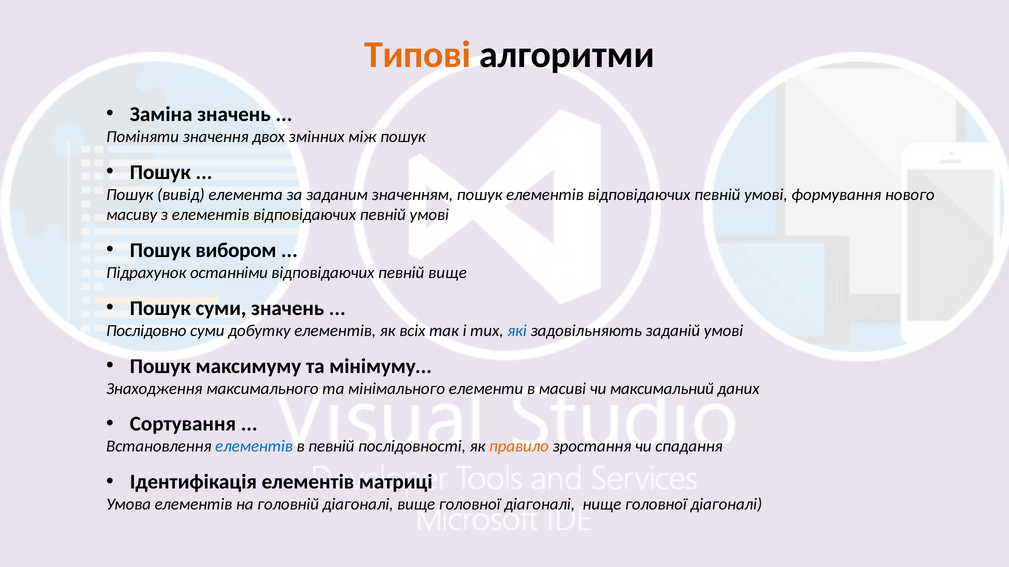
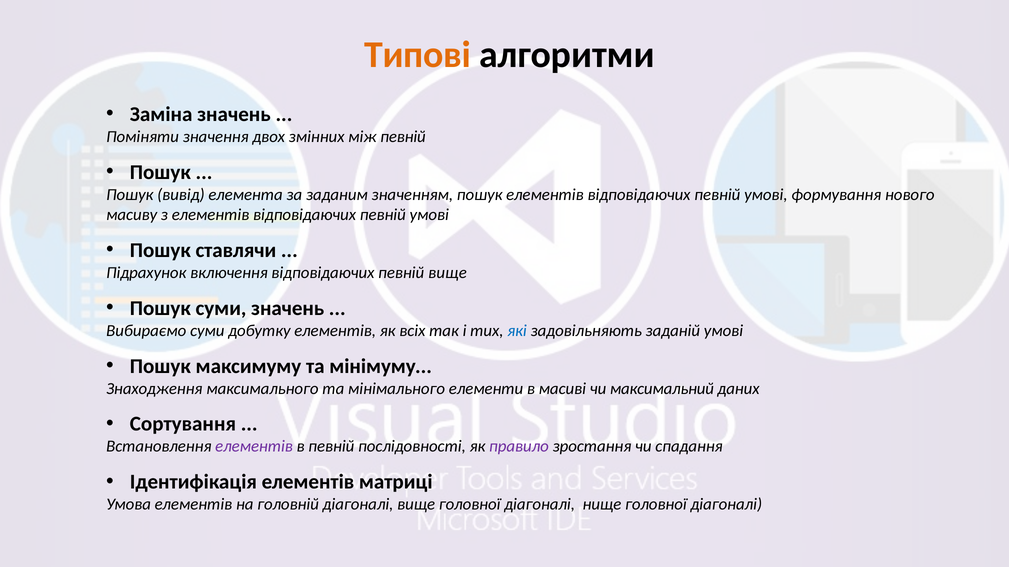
між пошук: пошук -> певній
вибором: вибором -> ставлячи
останніми: останніми -> включення
Послідовно: Послідовно -> Вибираємо
елементів at (254, 447) colour: blue -> purple
правило colour: orange -> purple
